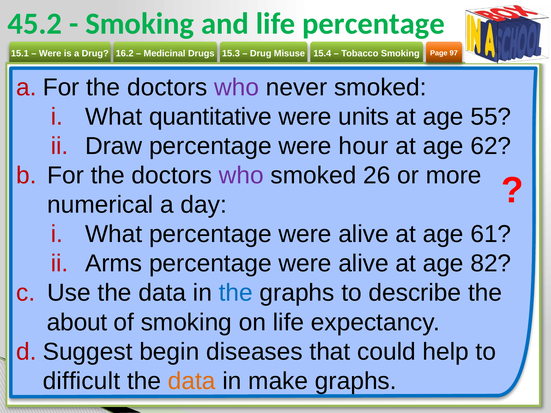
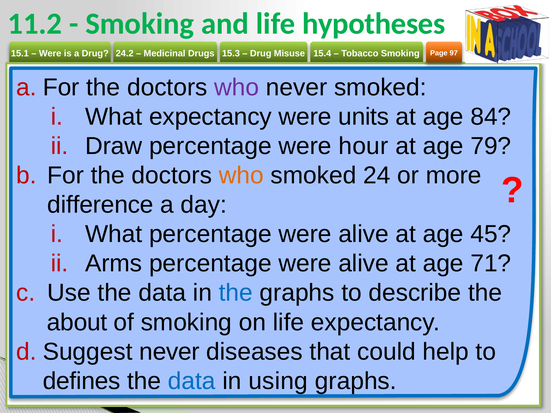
45.2: 45.2 -> 11.2
life percentage: percentage -> hypotheses
16.2: 16.2 -> 24.2
What quantitative: quantitative -> expectancy
55: 55 -> 84
62: 62 -> 79
who at (241, 176) colour: purple -> orange
26: 26 -> 24
numerical: numerical -> difference
61: 61 -> 45
82: 82 -> 71
begin at (169, 352): begin -> never
difficult: difficult -> defines
data at (192, 381) colour: orange -> blue
make: make -> using
